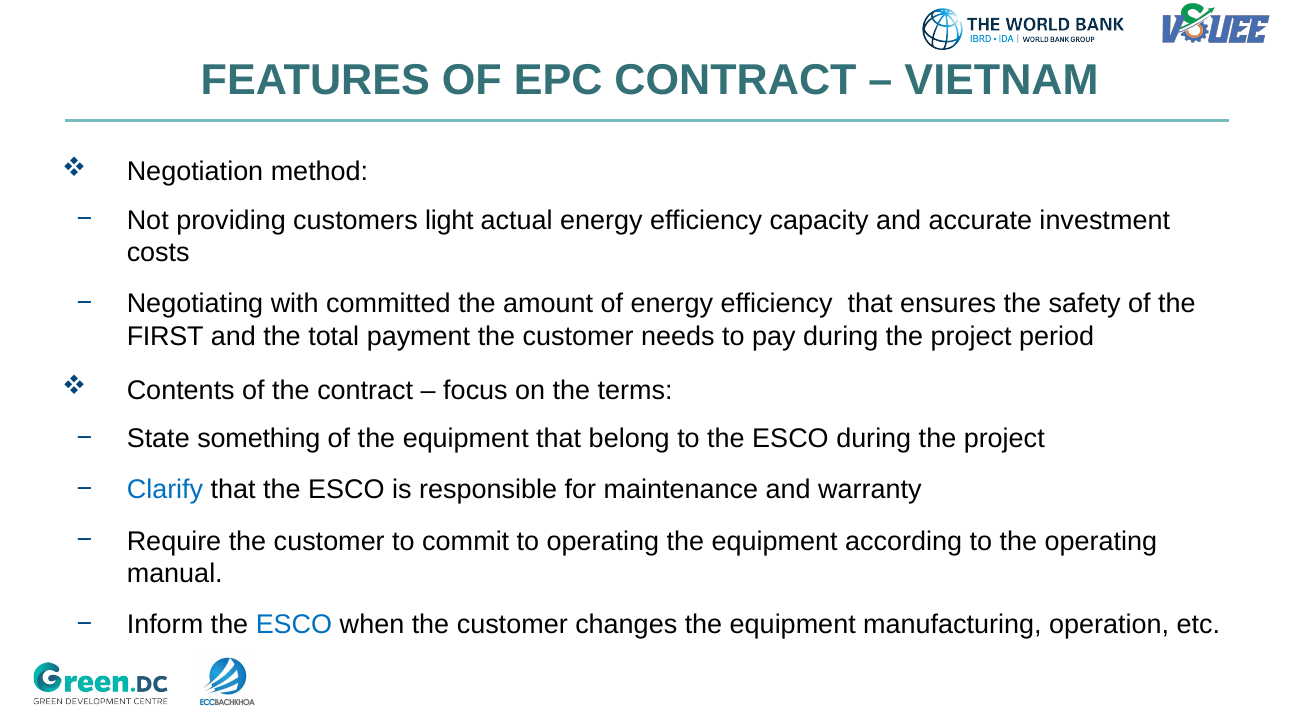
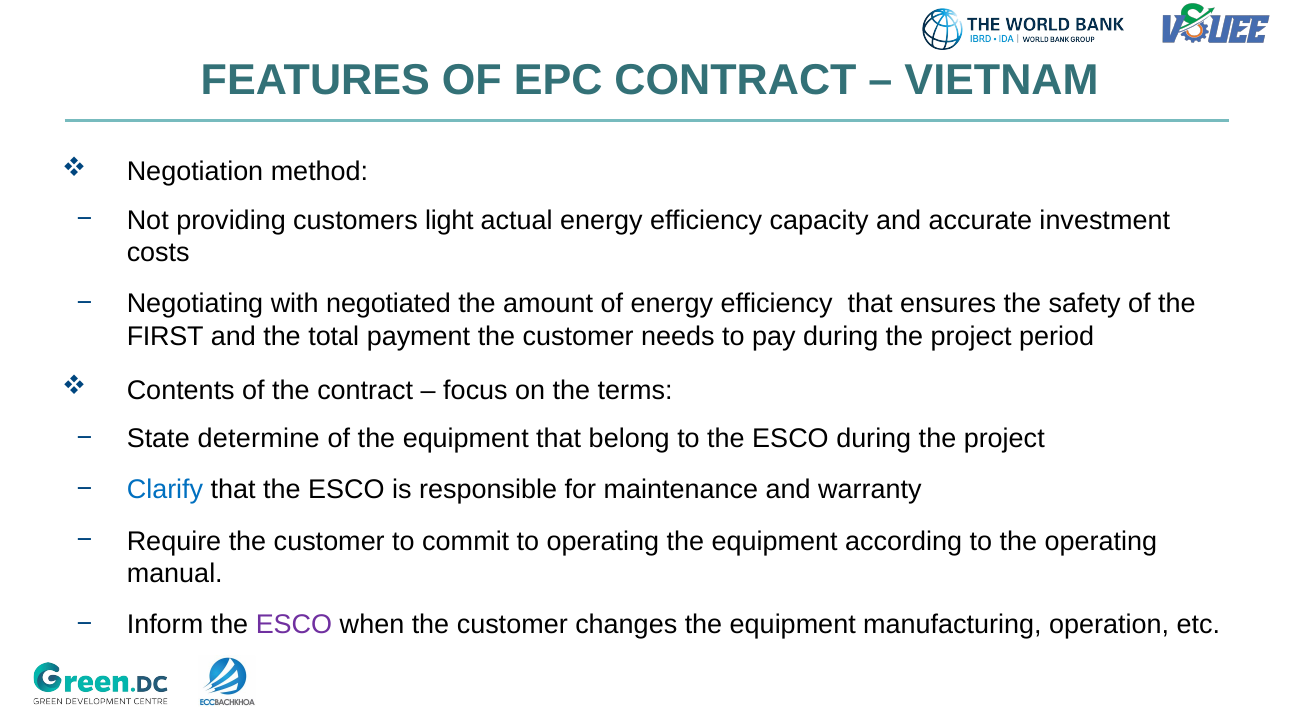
committed: committed -> negotiated
something: something -> determine
ESCO at (294, 625) colour: blue -> purple
